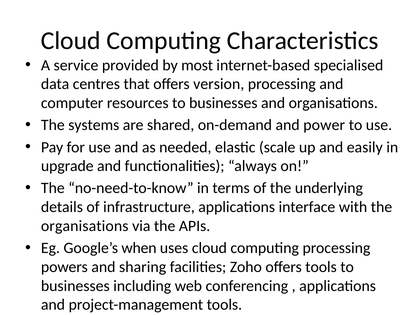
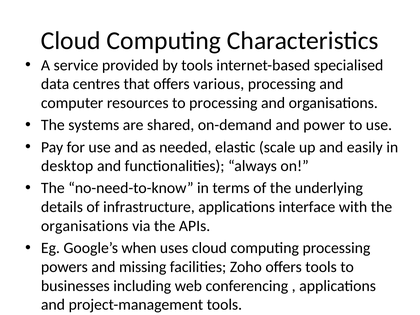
by most: most -> tools
version: version -> various
resources to businesses: businesses -> processing
upgrade: upgrade -> desktop
sharing: sharing -> missing
